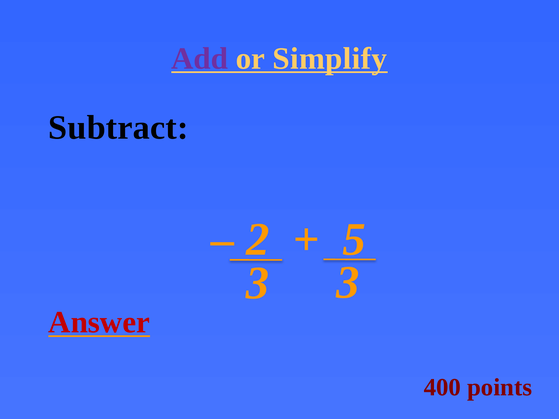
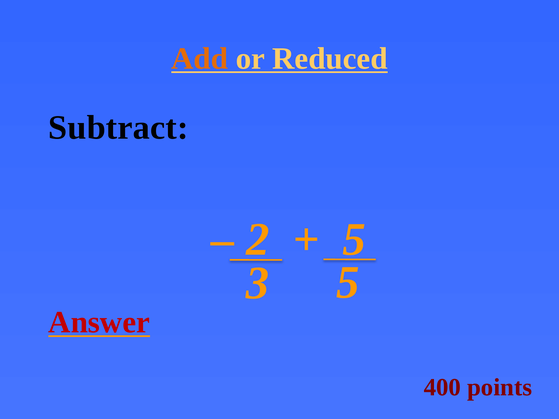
Add colour: purple -> orange
Simplify: Simplify -> Reduced
3 3: 3 -> 5
